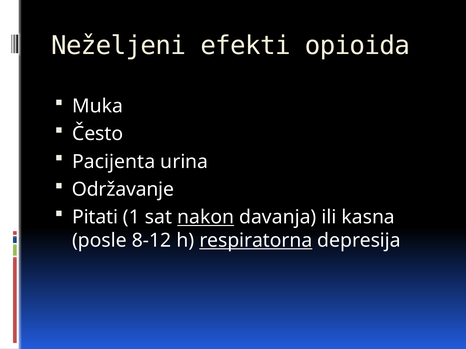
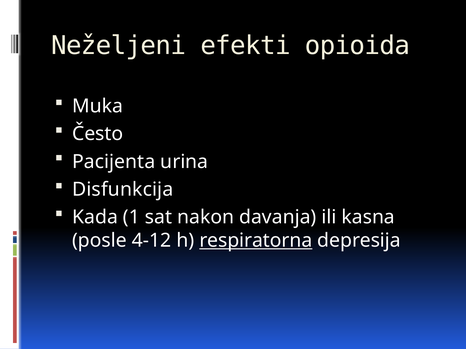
Održavanje: Održavanje -> Disfunkcija
Pitati: Pitati -> Kada
nakon underline: present -> none
8-12: 8-12 -> 4-12
